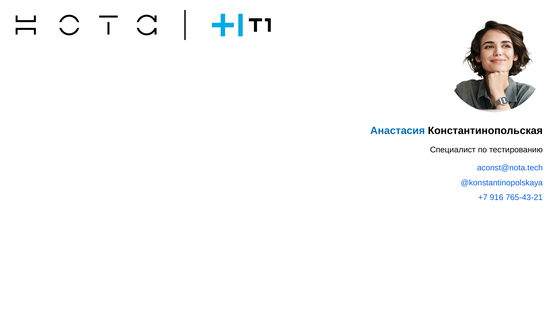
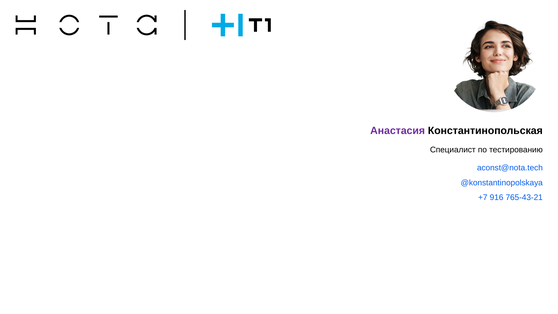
Анастасия colour: blue -> purple
